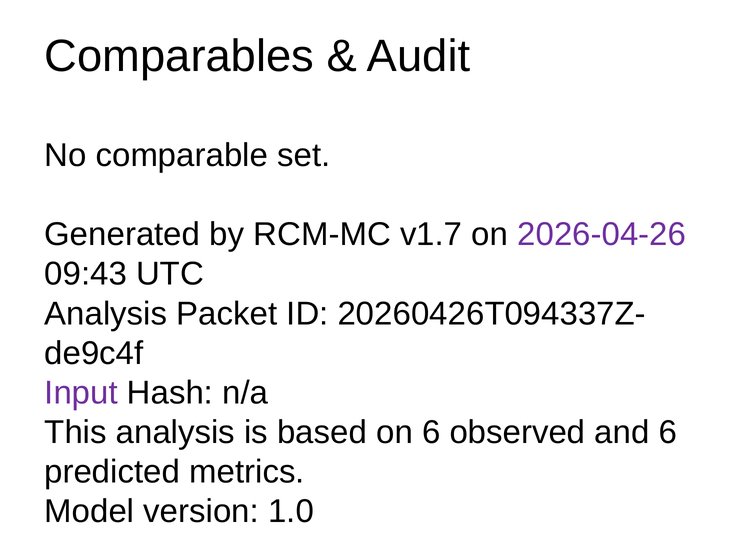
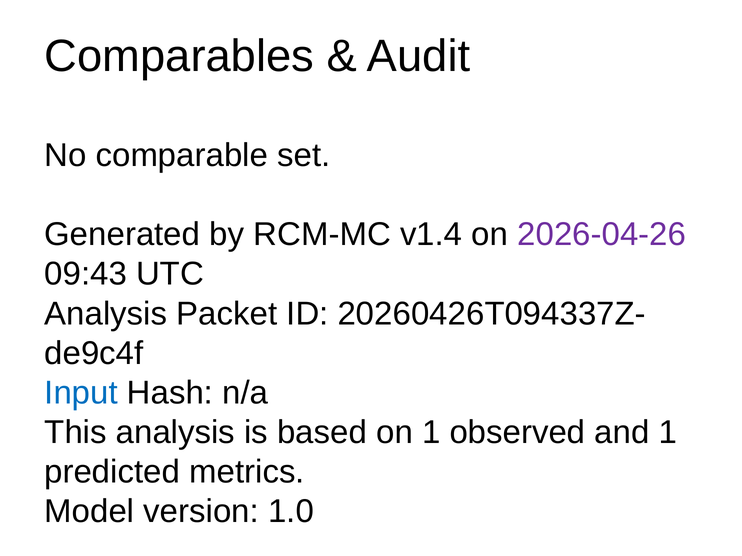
v1.7: v1.7 -> v1.4
Input colour: purple -> blue
on 6: 6 -> 1
and 6: 6 -> 1
